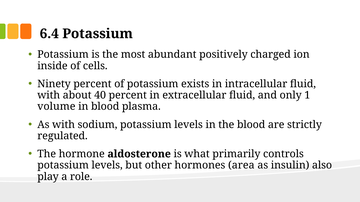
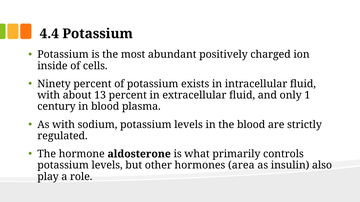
6.4: 6.4 -> 4.4
40: 40 -> 13
volume: volume -> century
